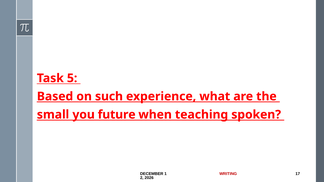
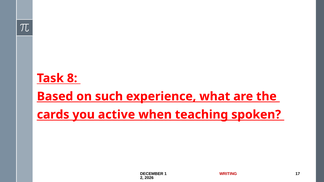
5: 5 -> 8
small: small -> cards
future: future -> active
